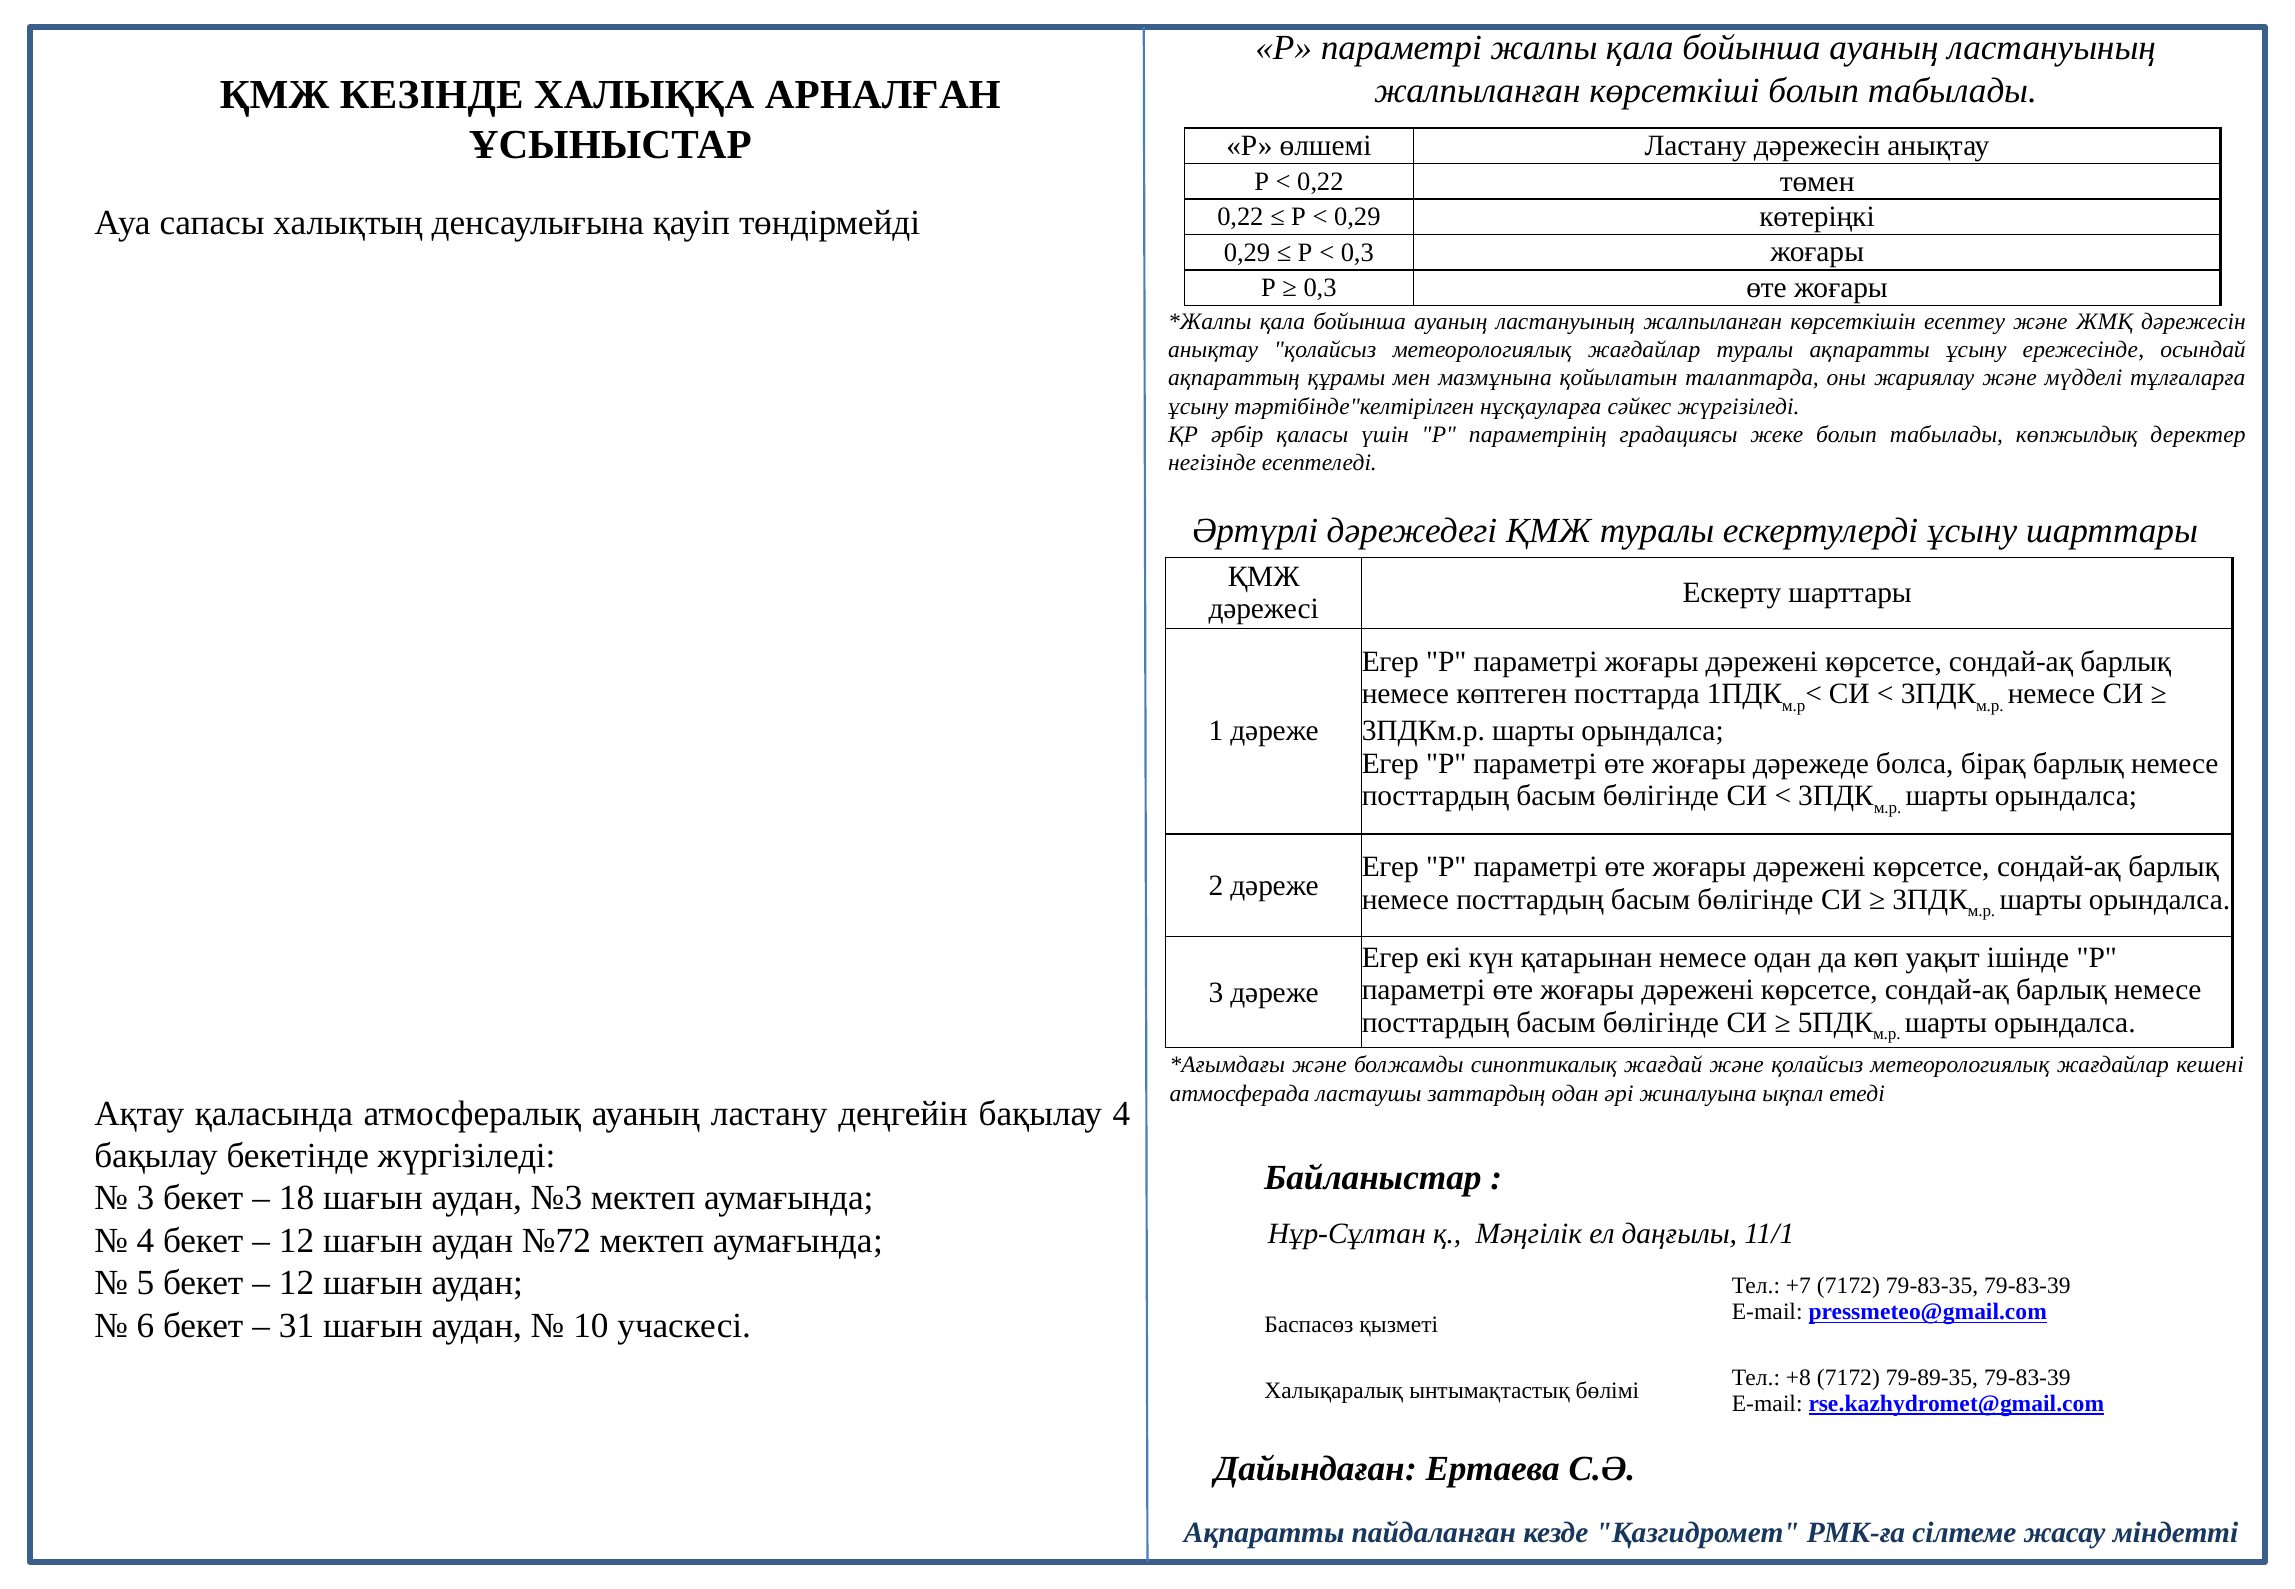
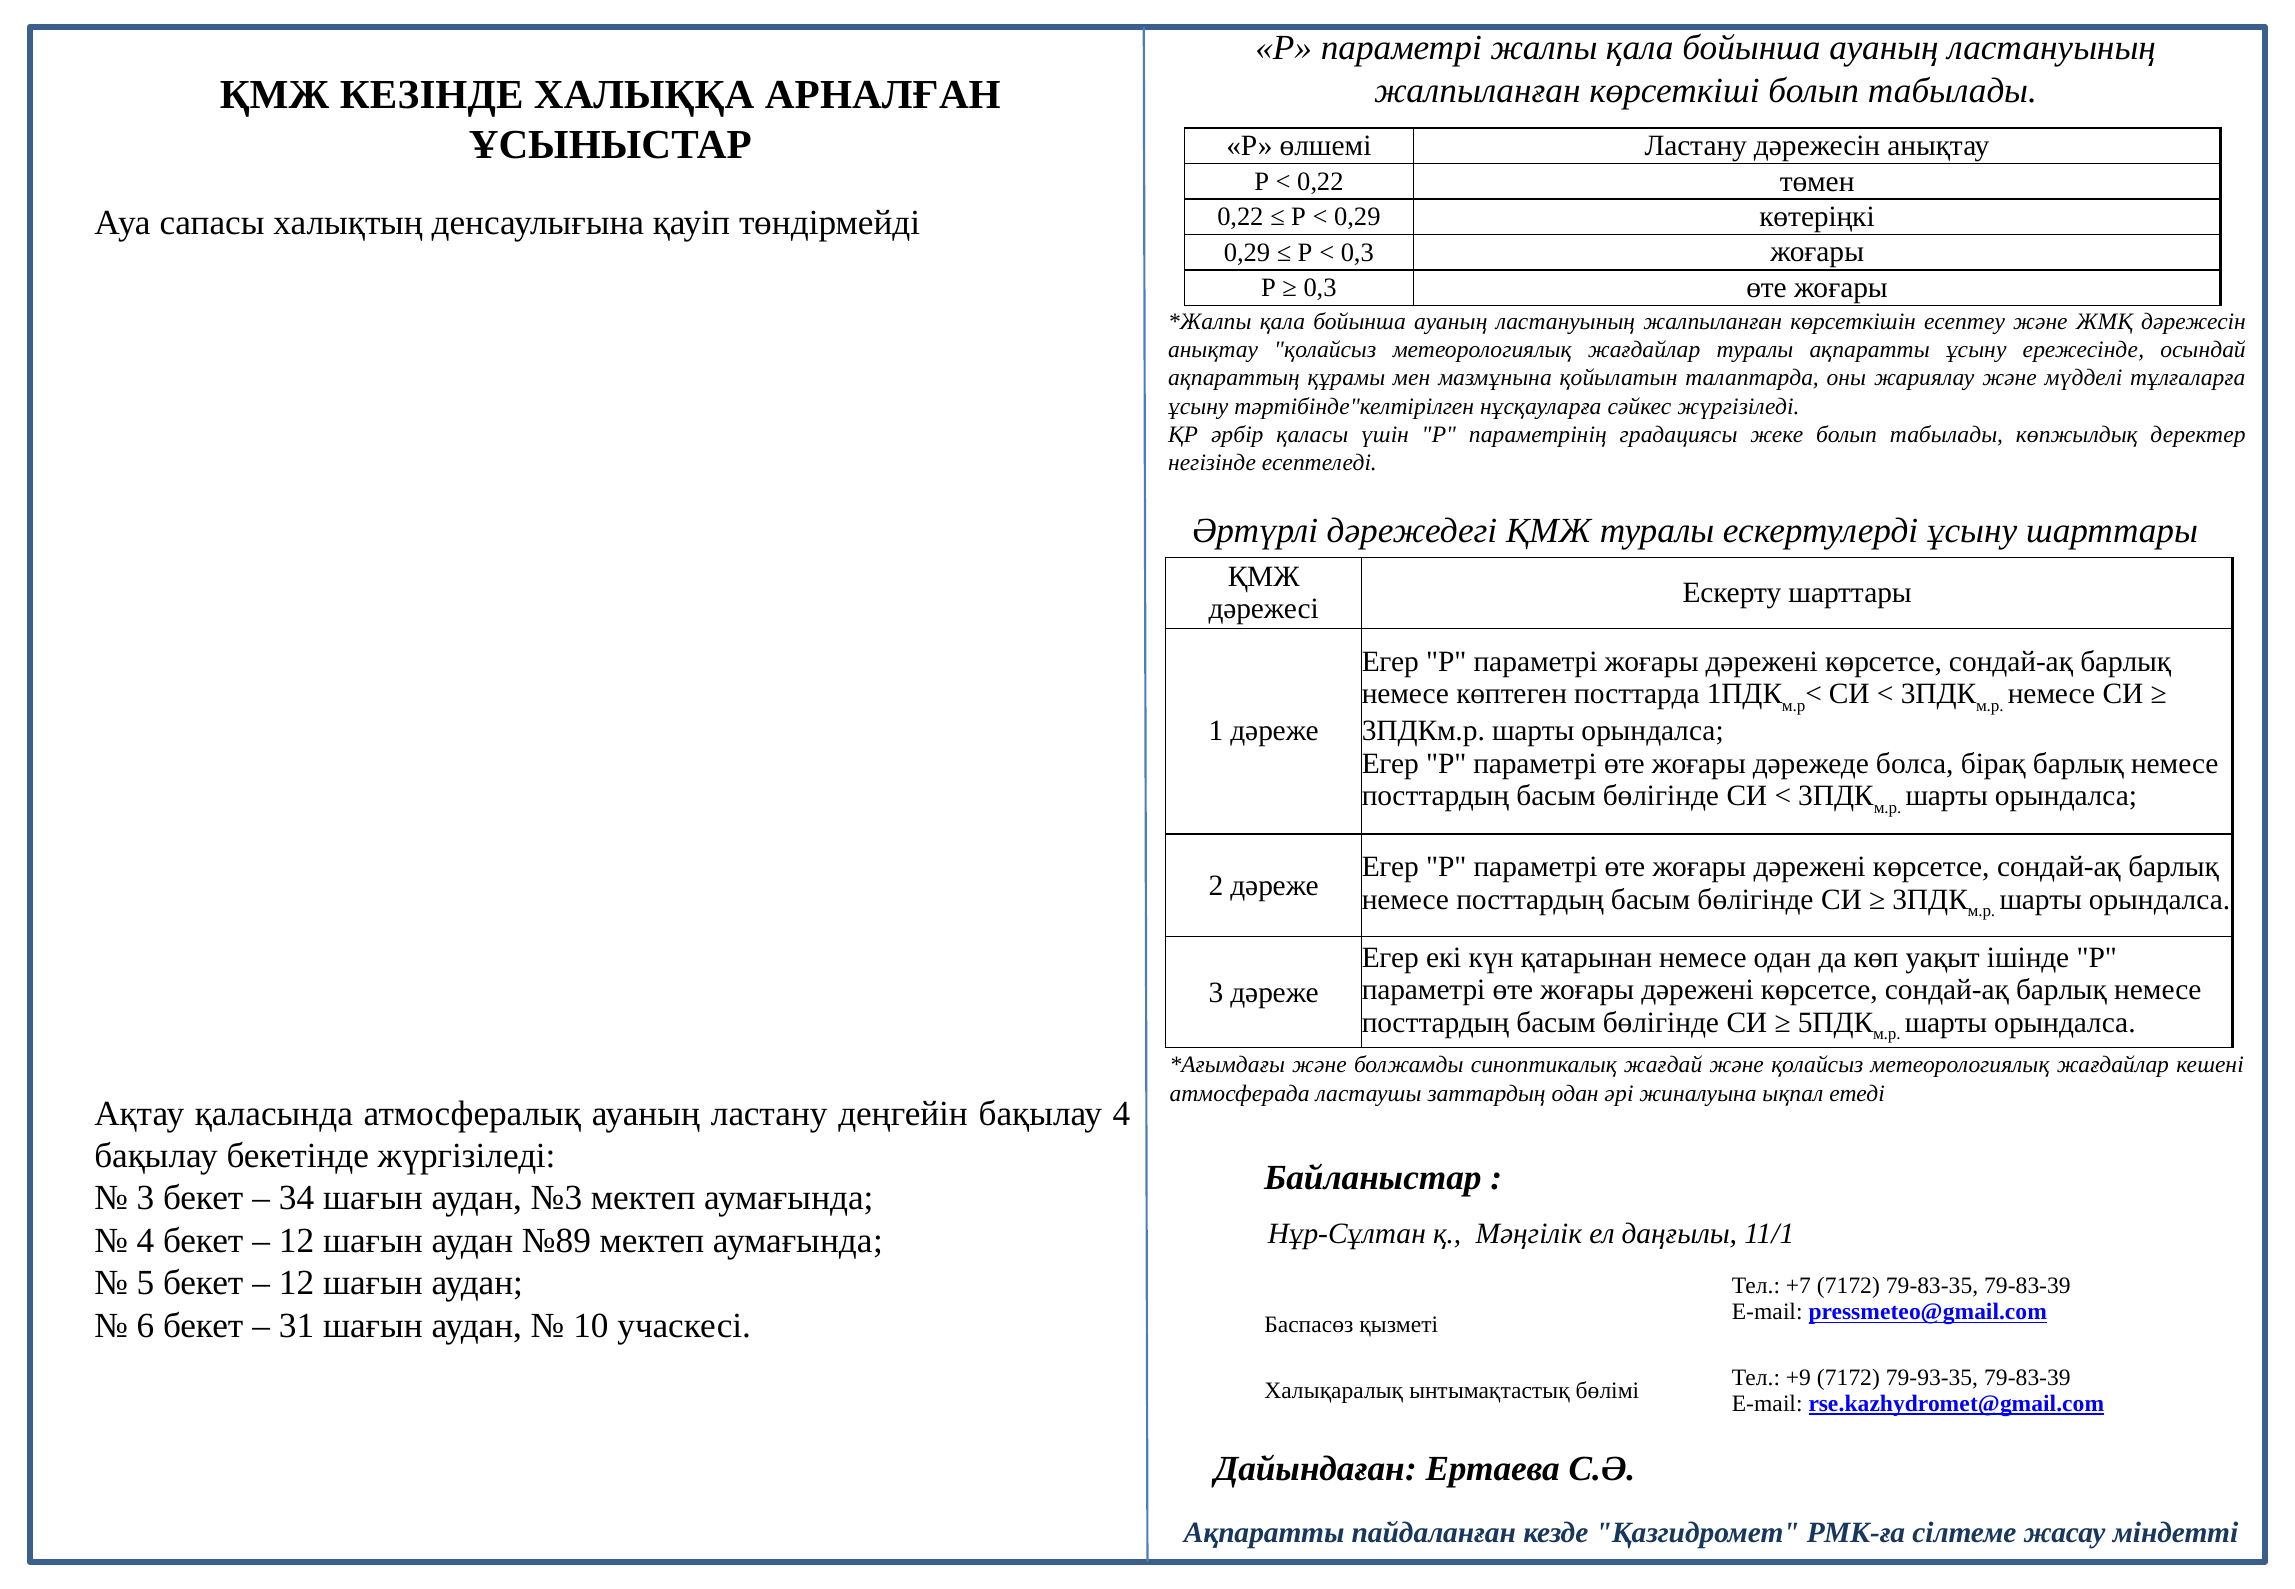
18: 18 -> 34
№72: №72 -> №89
+8: +8 -> +9
79-89-35: 79-89-35 -> 79-93-35
